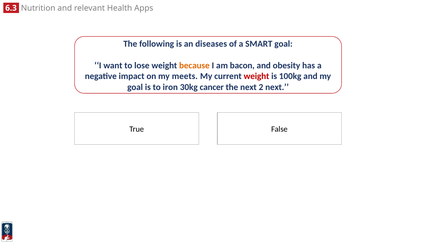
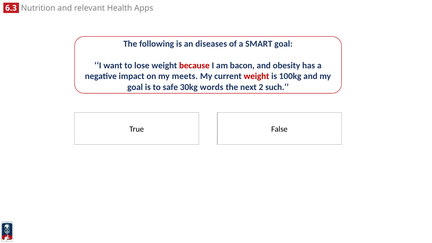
because colour: orange -> red
iron: iron -> safe
cancer: cancer -> words
2 next: next -> such
